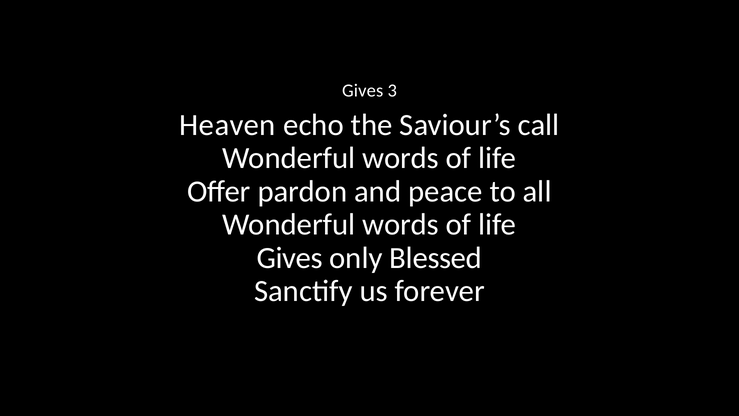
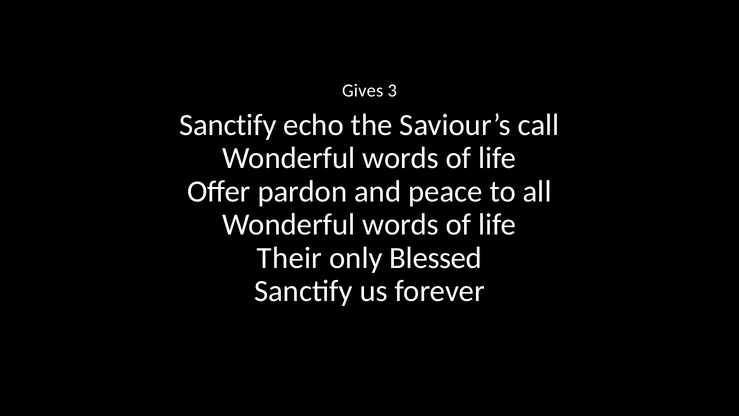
Heaven at (228, 125): Heaven -> Sanctify
Gives at (290, 258): Gives -> Their
